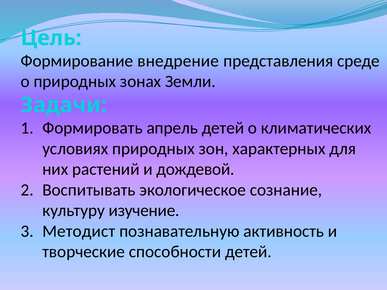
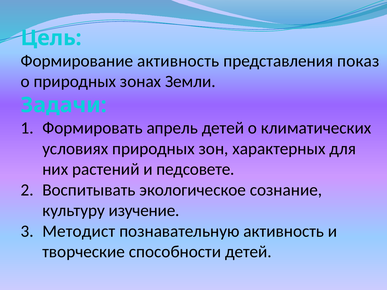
Формирование внедрение: внедрение -> активность
среде: среде -> показ
дождевой: дождевой -> педсовете
